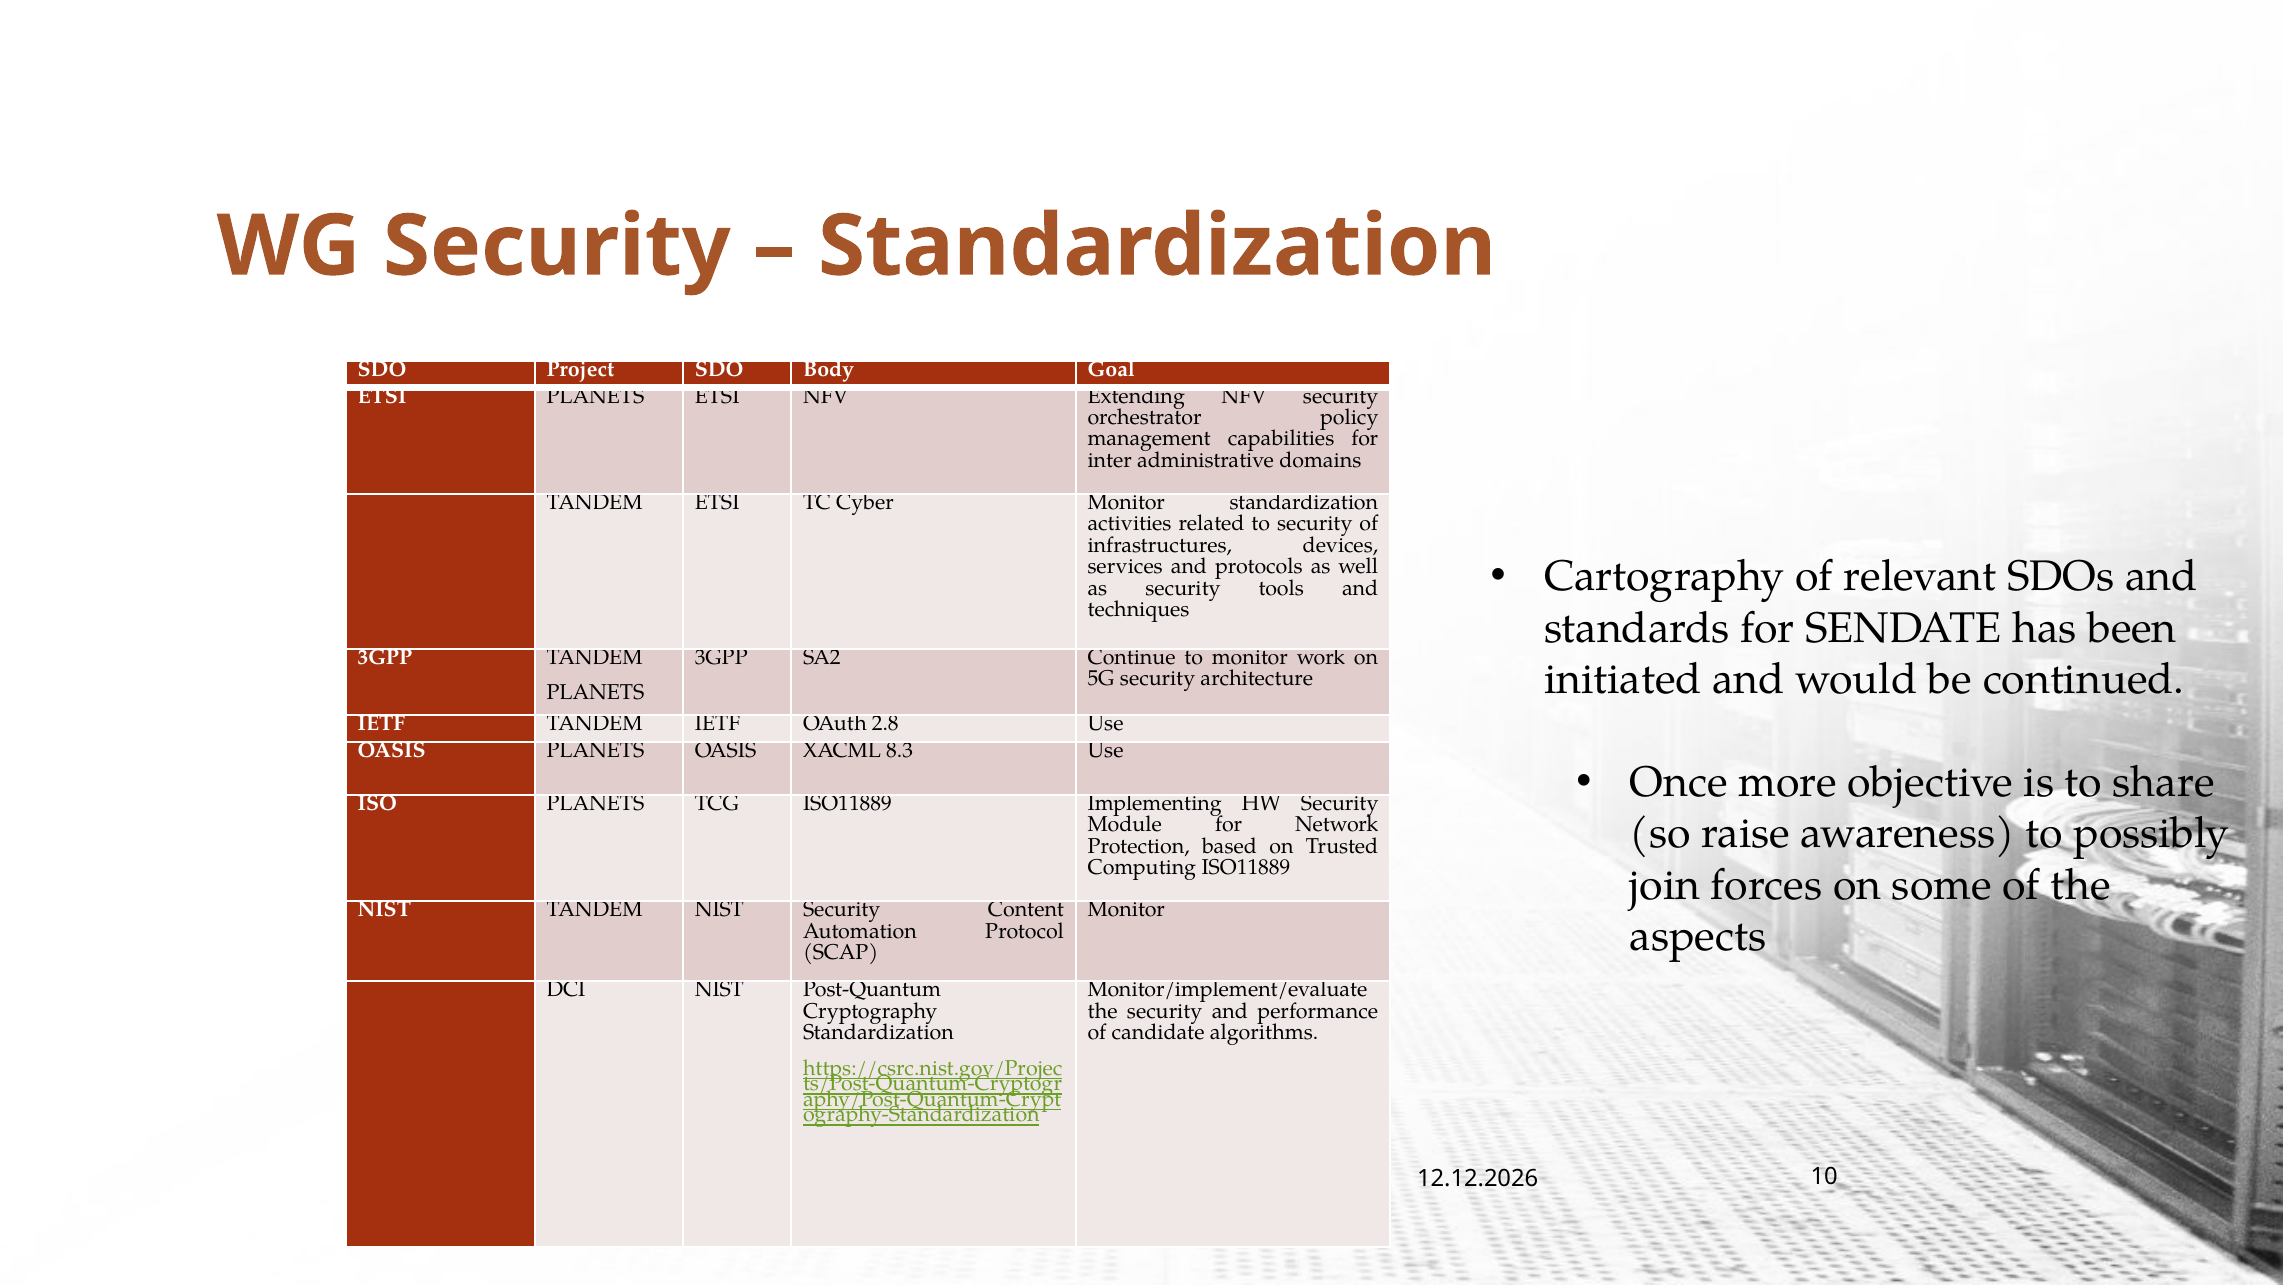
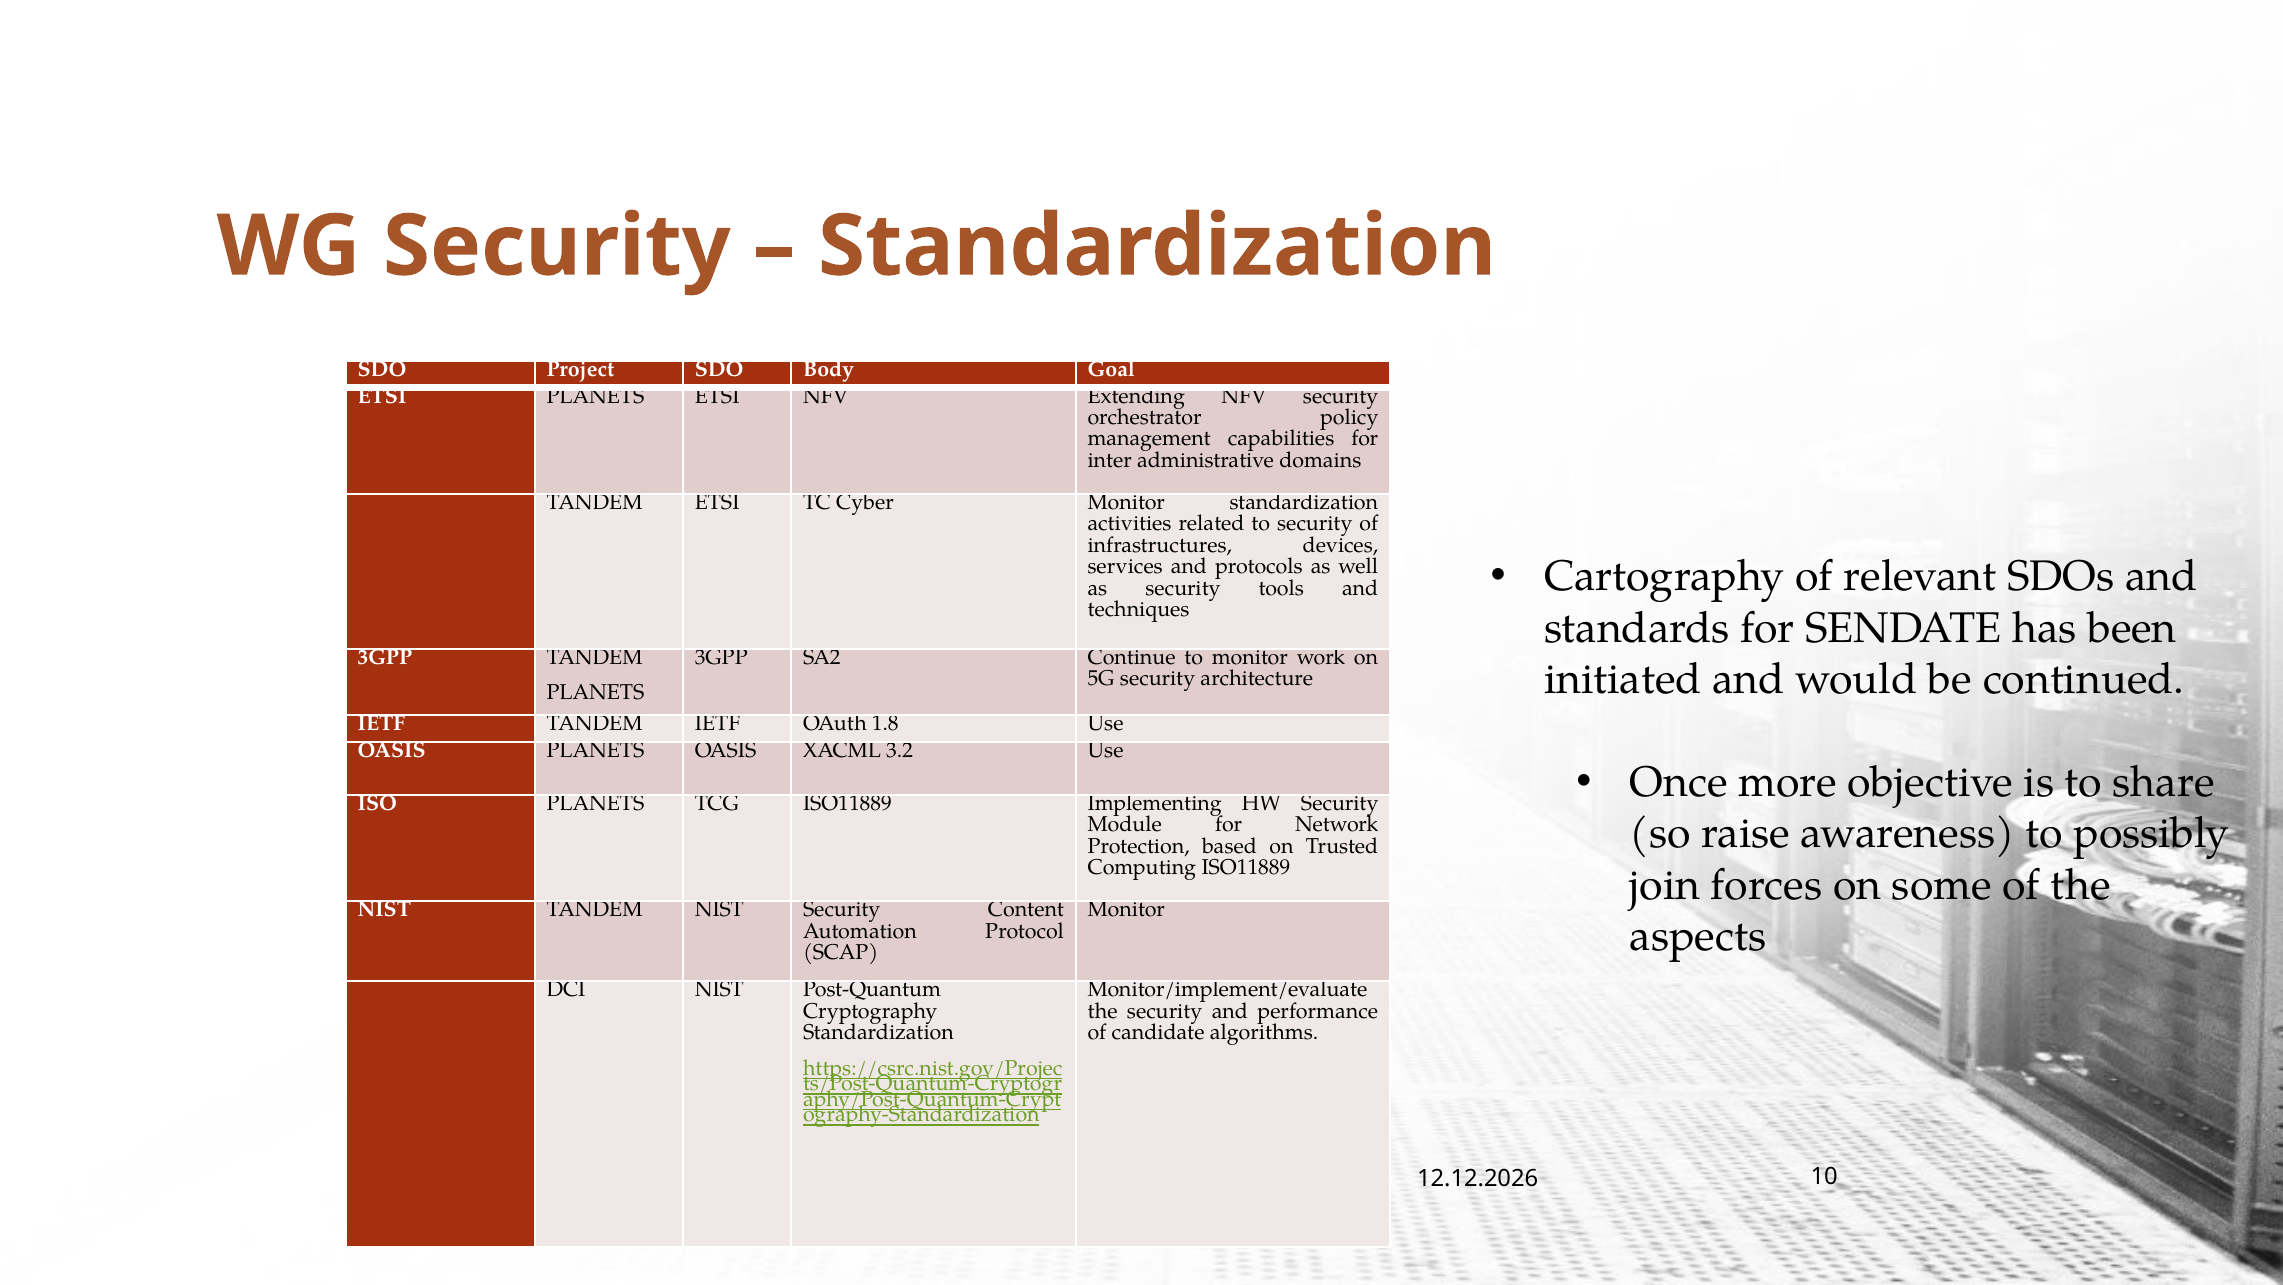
2.8: 2.8 -> 1.8
8.3: 8.3 -> 3.2
